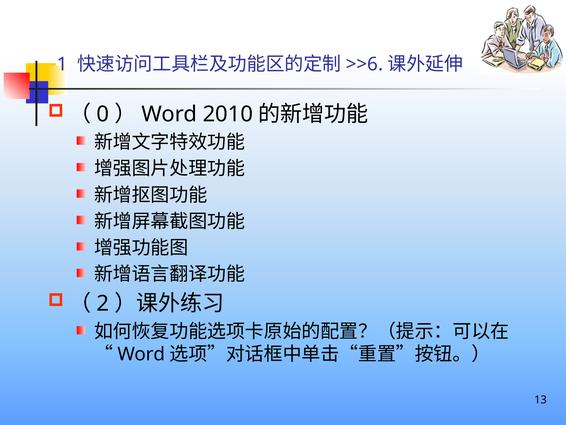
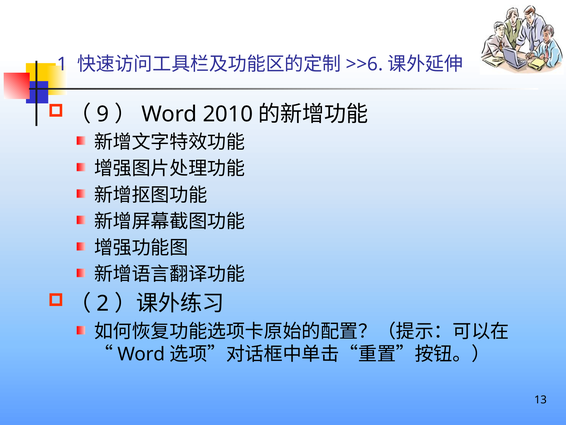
0: 0 -> 9
